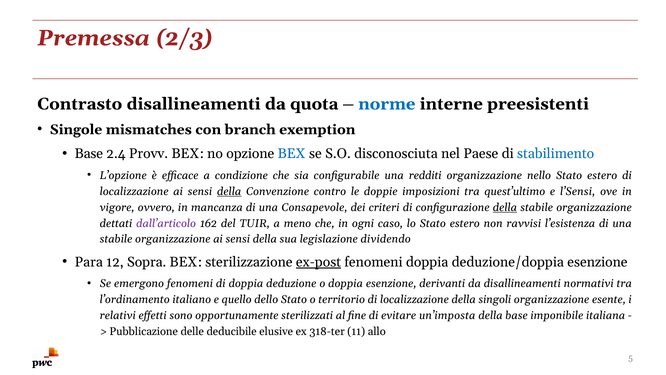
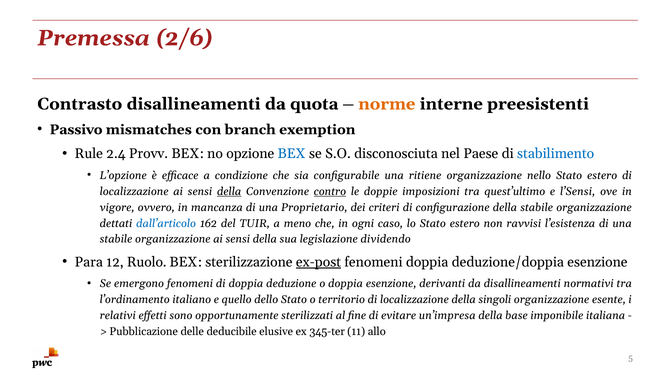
2/3: 2/3 -> 2/6
norme colour: blue -> orange
Singole: Singole -> Passivo
Base at (89, 154): Base -> Rule
redditi: redditi -> ritiene
contro underline: none -> present
Consapevole: Consapevole -> Proprietario
della at (505, 207) underline: present -> none
dall’articolo colour: purple -> blue
Sopra: Sopra -> Ruolo
un’imposta: un’imposta -> un’impresa
318-ter: 318-ter -> 345-ter
